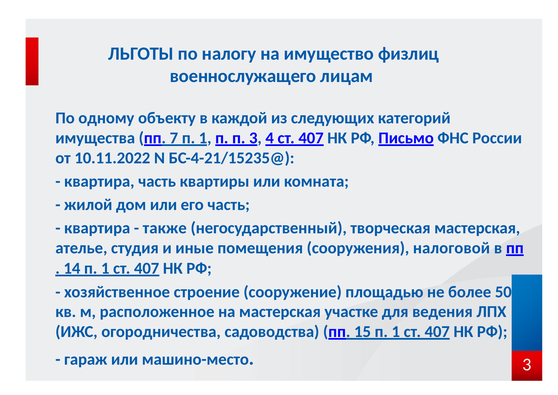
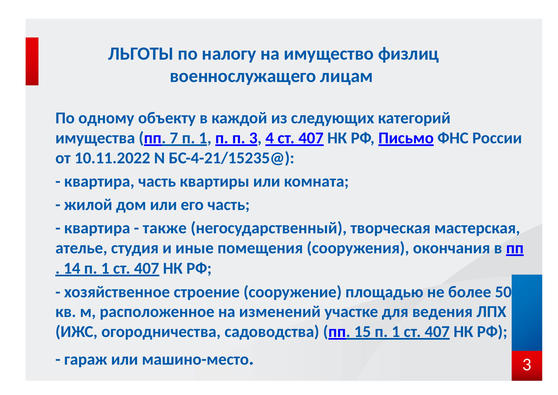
налоговой: налоговой -> окончания
на мастерская: мастерская -> изменений
